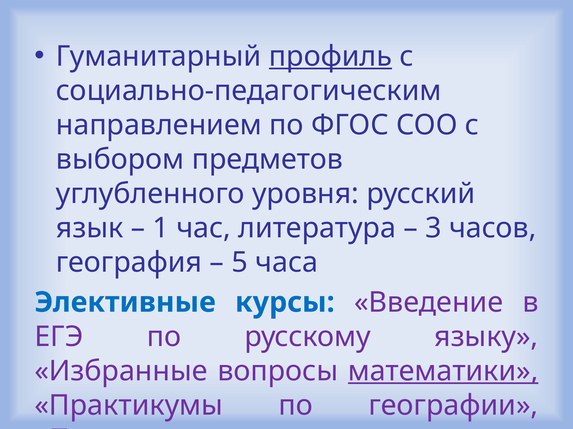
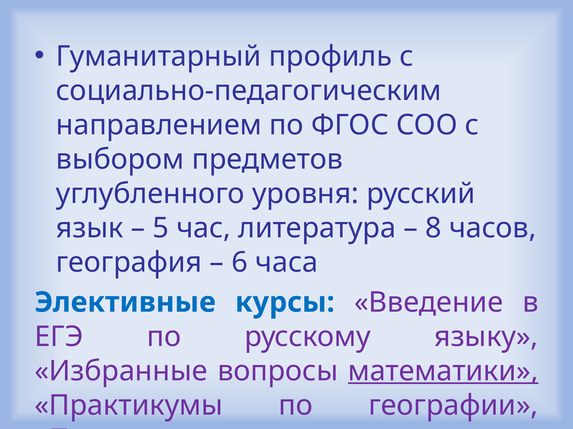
профиль underline: present -> none
1: 1 -> 5
3: 3 -> 8
5: 5 -> 6
